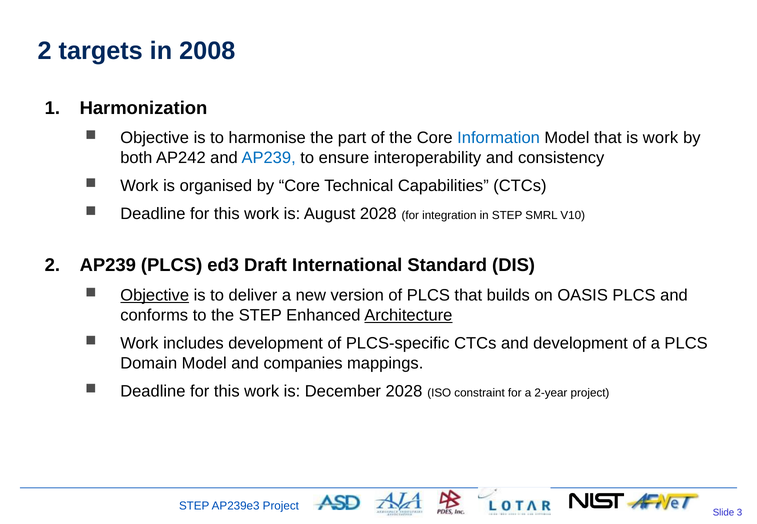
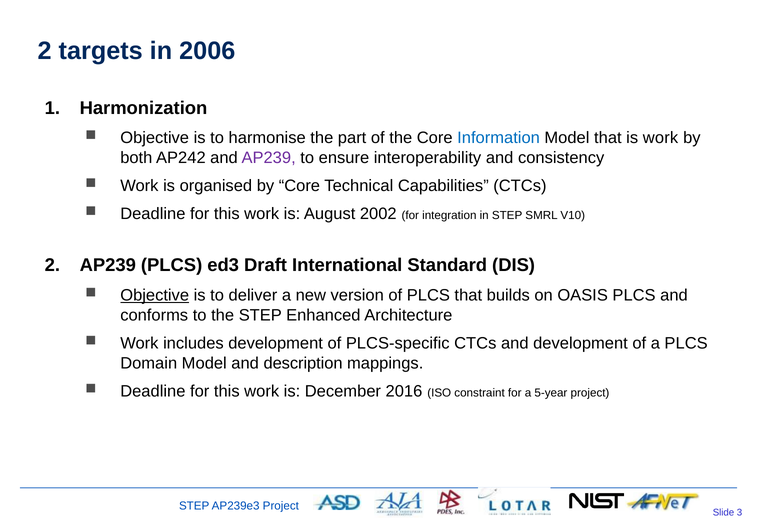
2008: 2008 -> 2006
AP239 at (269, 158) colour: blue -> purple
August 2028: 2028 -> 2002
Architecture underline: present -> none
companies: companies -> description
December 2028: 2028 -> 2016
2-year: 2-year -> 5-year
